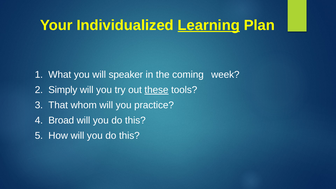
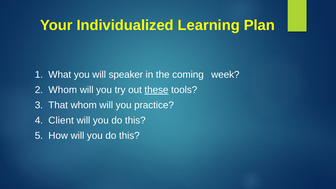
Learning underline: present -> none
2 Simply: Simply -> Whom
Broad: Broad -> Client
